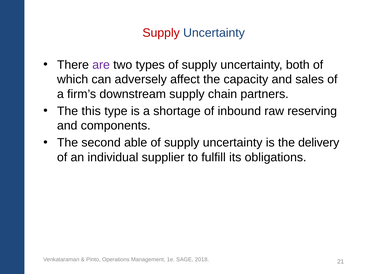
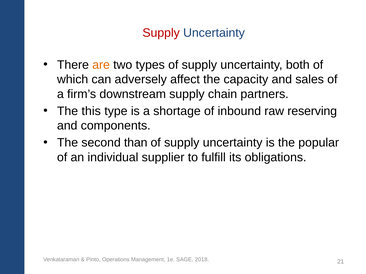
are colour: purple -> orange
able: able -> than
delivery: delivery -> popular
